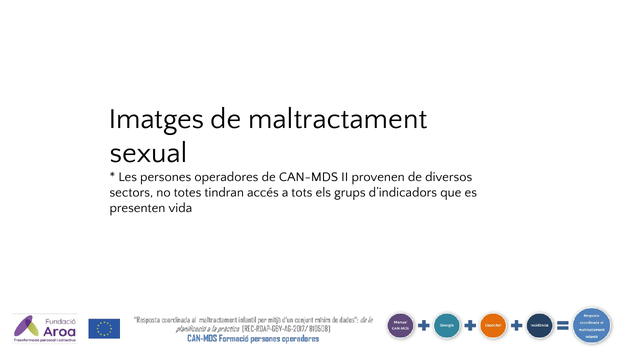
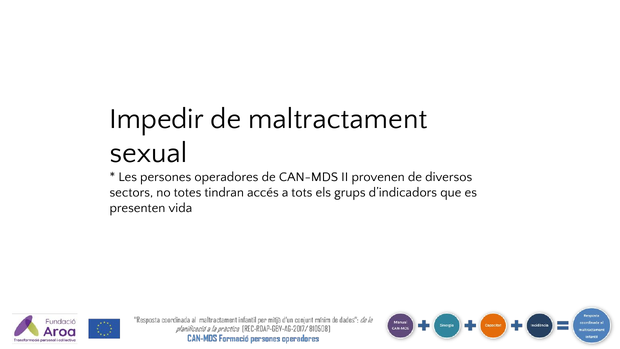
Imatges: Imatges -> Impedir
